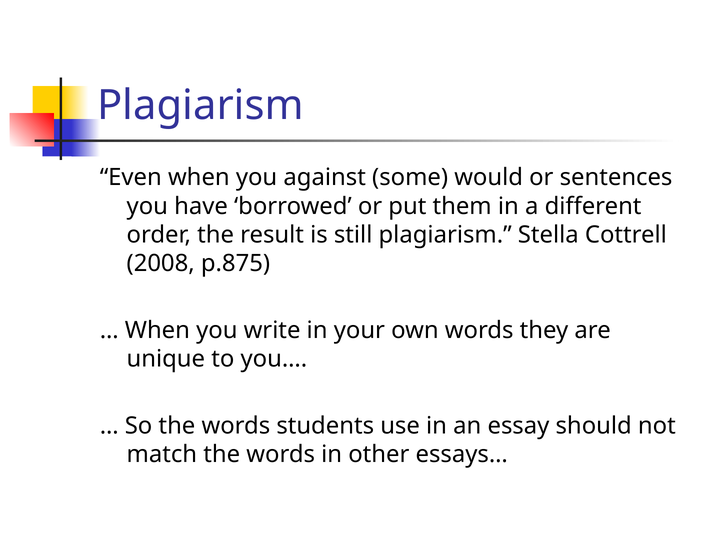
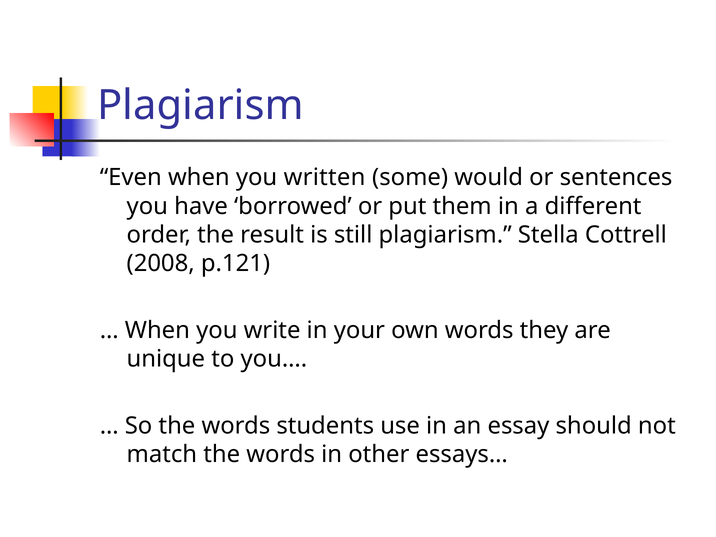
against: against -> written
p.875: p.875 -> p.121
